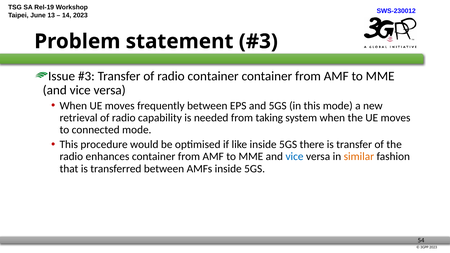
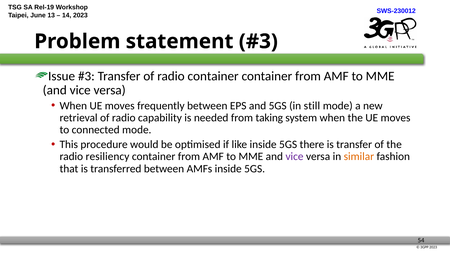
in this: this -> still
enhances: enhances -> resiliency
vice at (294, 157) colour: blue -> purple
